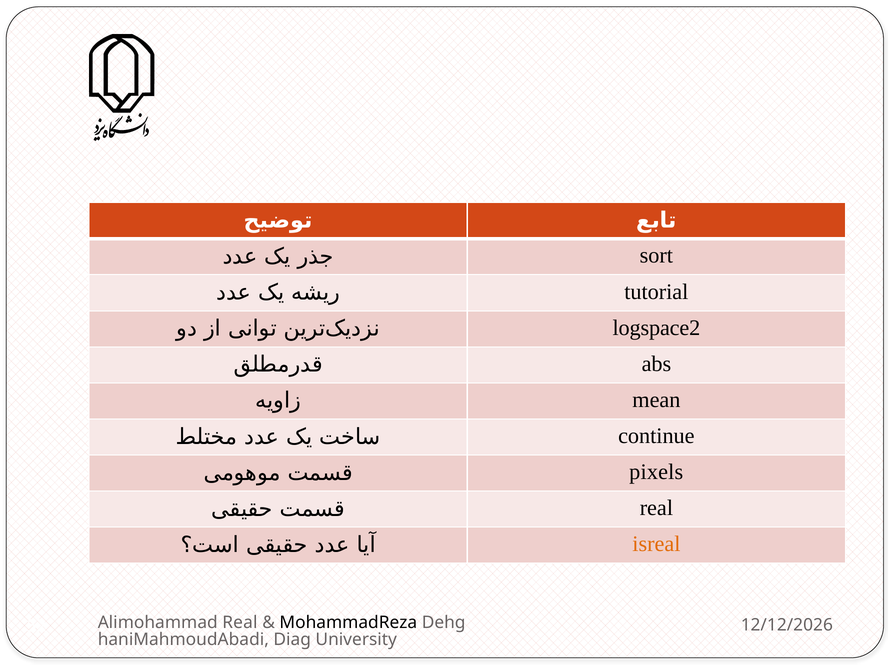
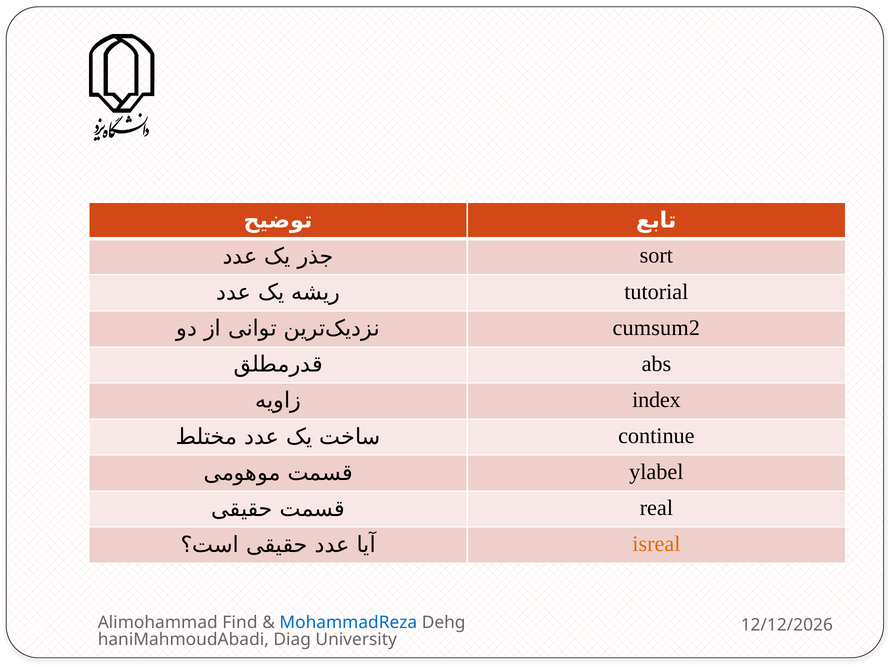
logspace2: logspace2 -> cumsum2
mean: mean -> index
pixels: pixels -> ylabel
Alimohammad Real: Real -> Find
MohammadReza colour: black -> blue
